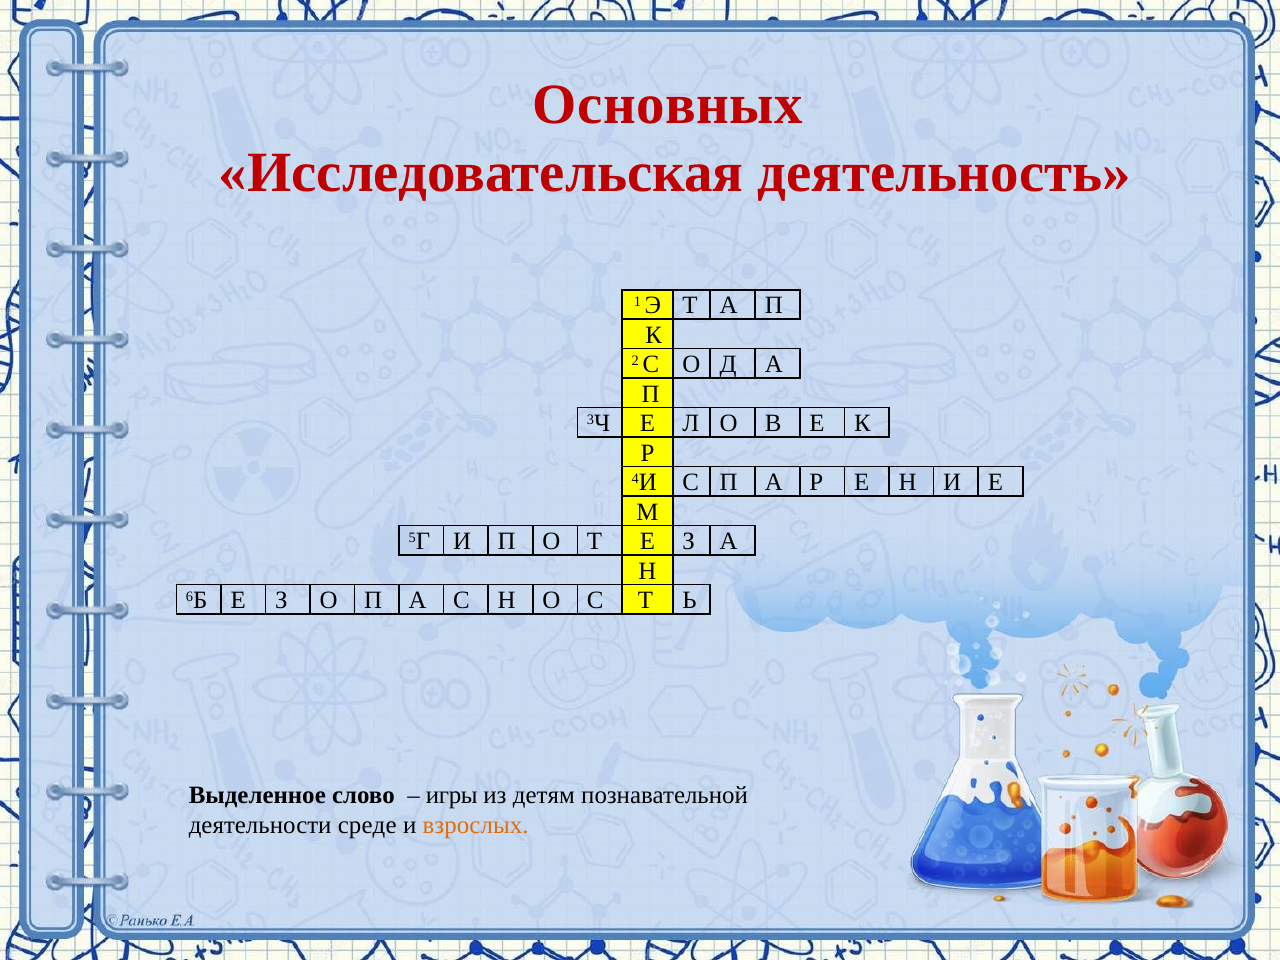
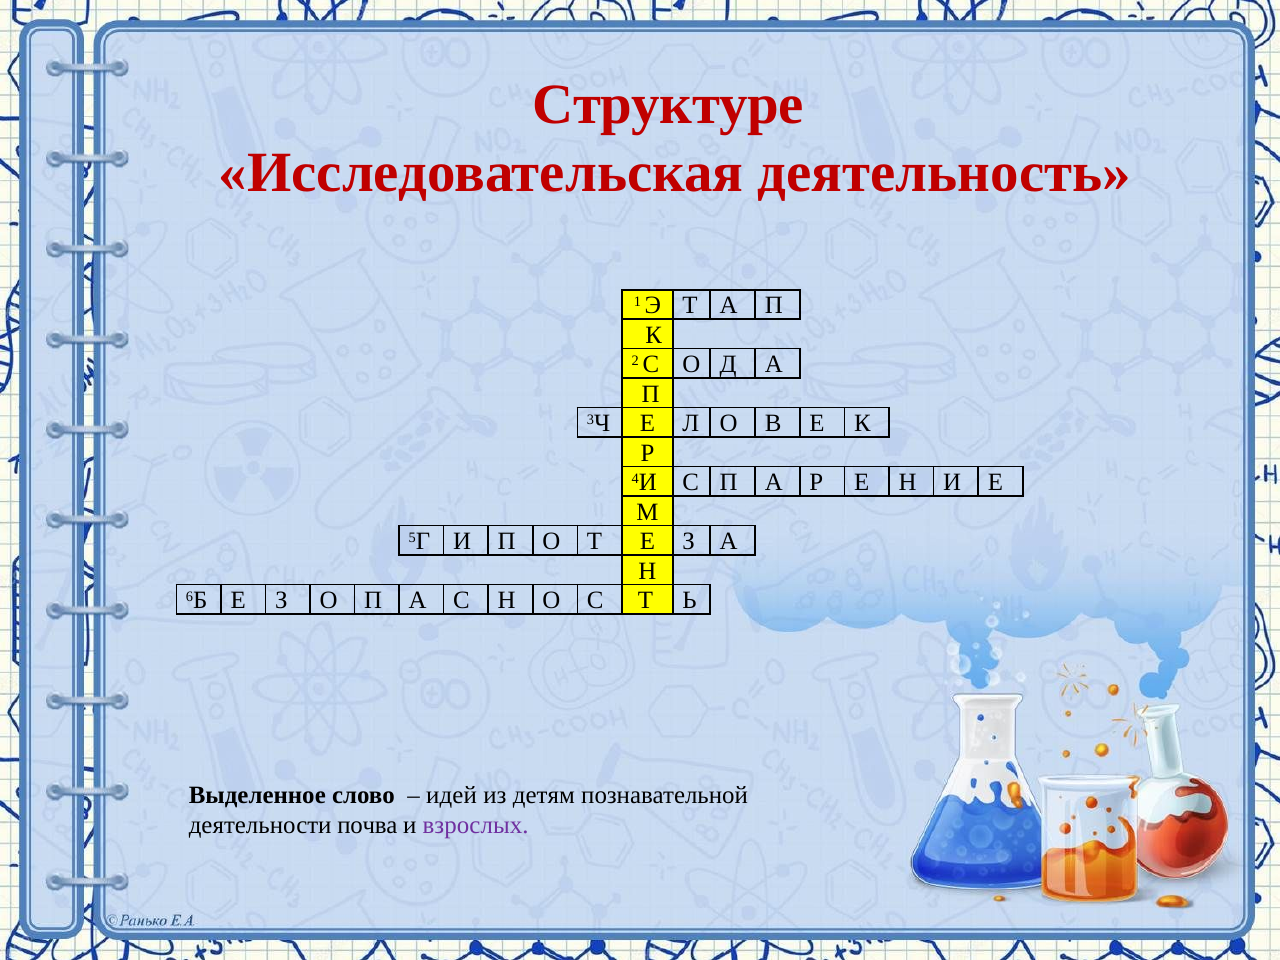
Основных: Основных -> Структуре
игры: игры -> идей
среде: среде -> почва
взрослых colour: orange -> purple
